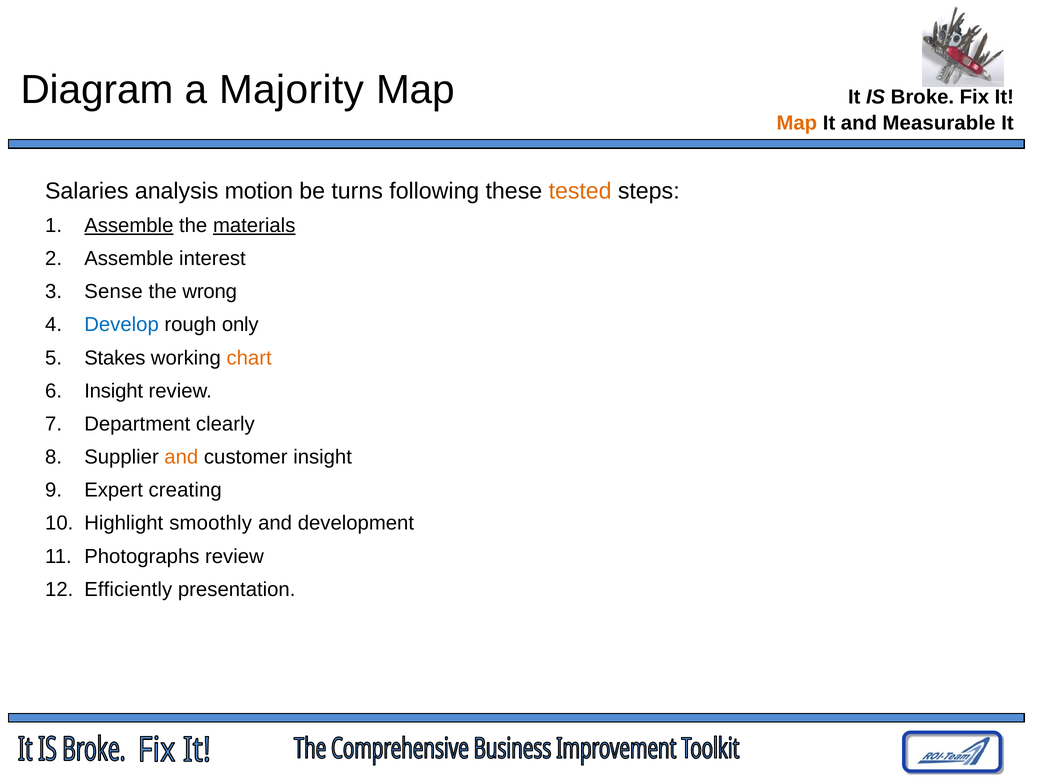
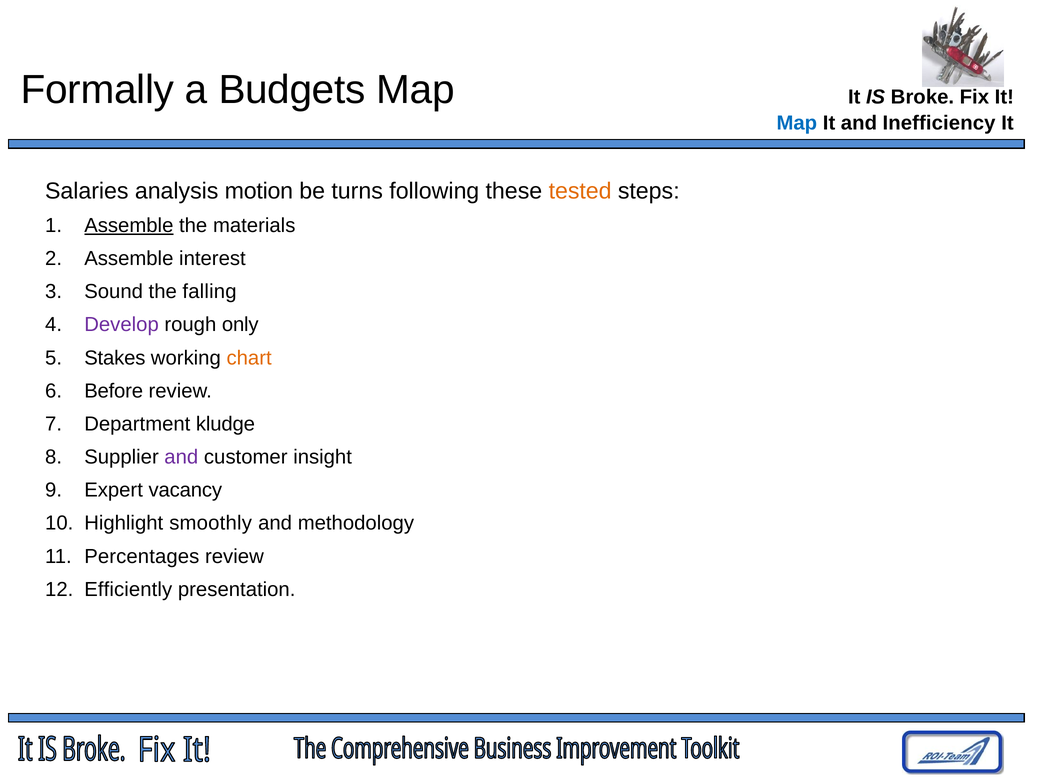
Diagram: Diagram -> Formally
Majority: Majority -> Budgets
Map at (797, 123) colour: orange -> blue
Measurable: Measurable -> Inefficiency
materials underline: present -> none
Sense: Sense -> Sound
wrong: wrong -> falling
Develop colour: blue -> purple
Insight at (114, 391): Insight -> Before
clearly: clearly -> kludge
and at (181, 457) colour: orange -> purple
creating: creating -> vacancy
development: development -> methodology
Photographs: Photographs -> Percentages
